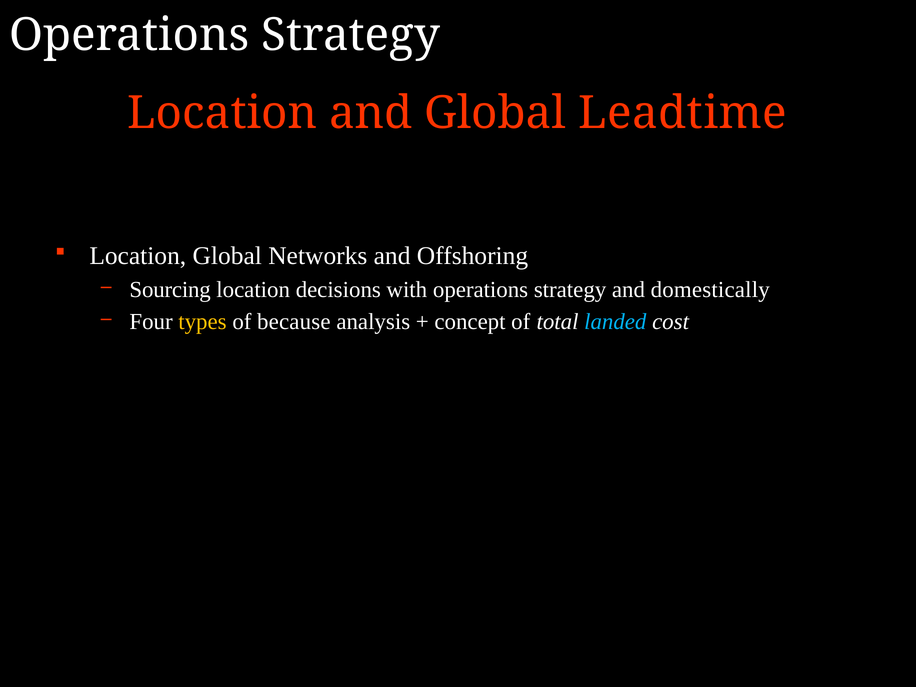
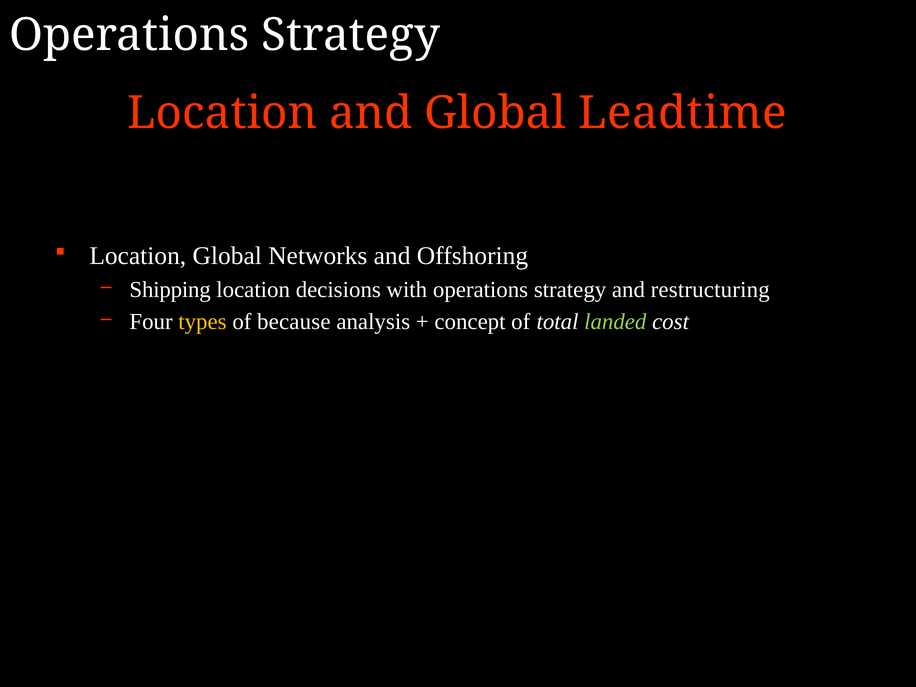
Sourcing: Sourcing -> Shipping
domestically: domestically -> restructuring
landed colour: light blue -> light green
